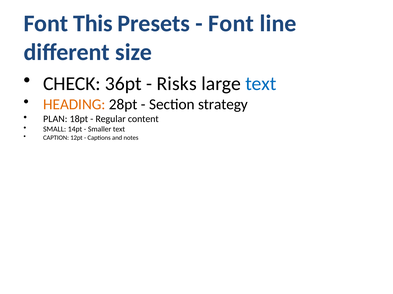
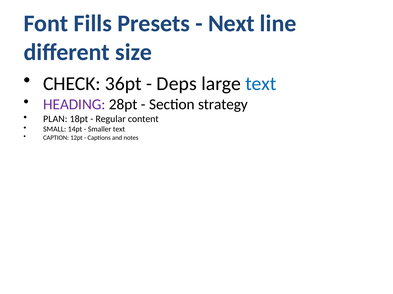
This: This -> Fills
Font at (231, 24): Font -> Next
Risks: Risks -> Deps
HEADING colour: orange -> purple
